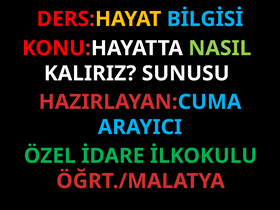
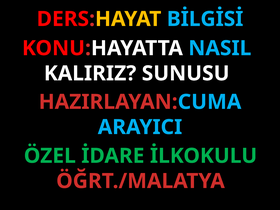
NASIL colour: light green -> light blue
